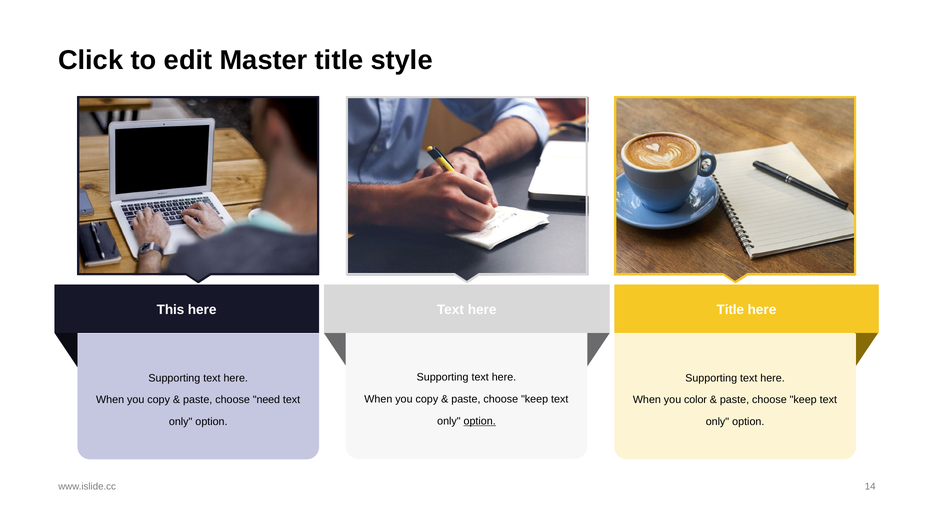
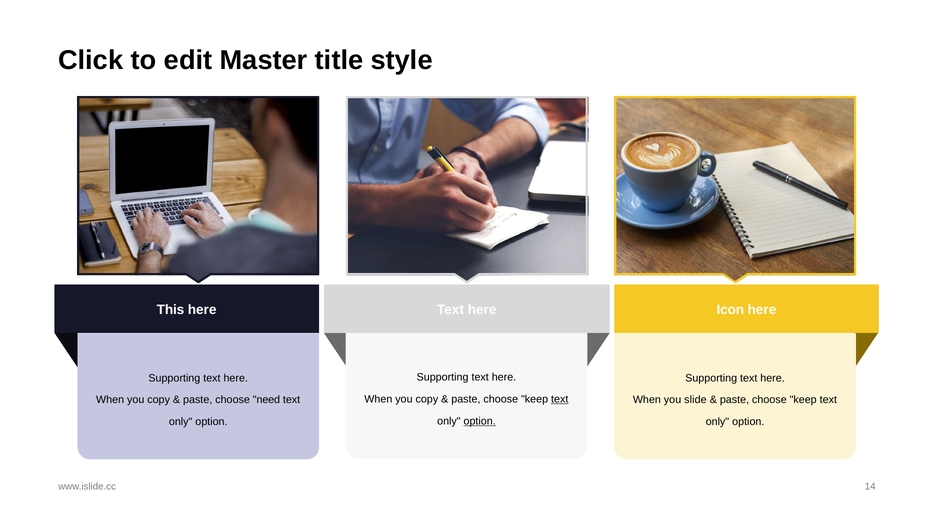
here Title: Title -> Icon
text at (560, 400) underline: none -> present
color: color -> slide
